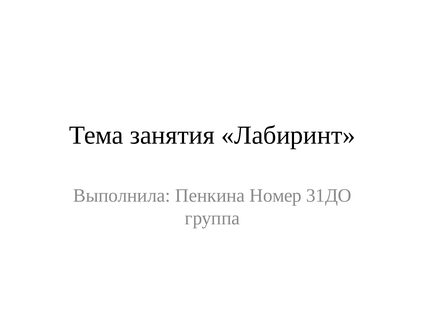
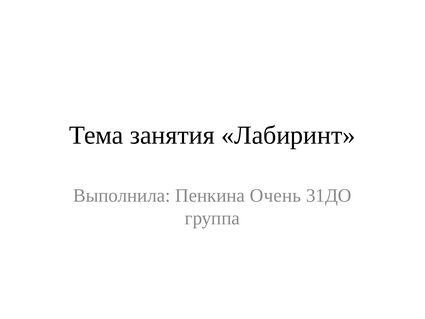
Номер: Номер -> Очень
